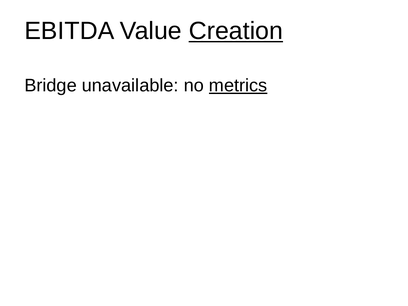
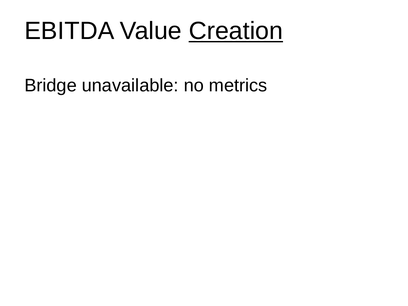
metrics underline: present -> none
